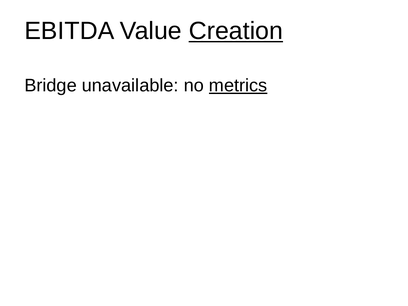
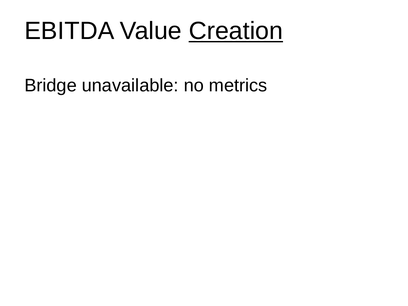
metrics underline: present -> none
